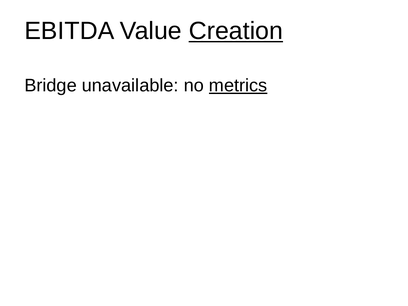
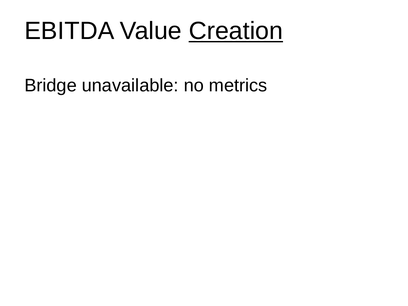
metrics underline: present -> none
